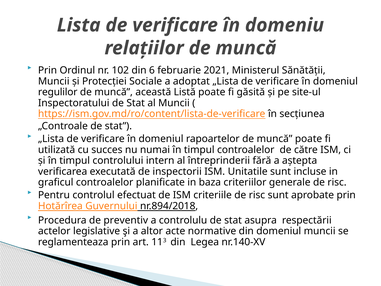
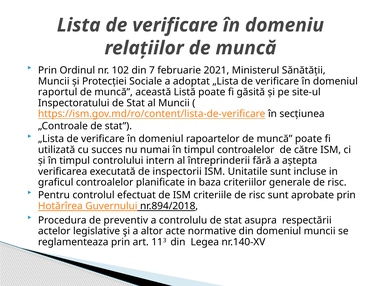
6: 6 -> 7
regulilor: regulilor -> raportul
